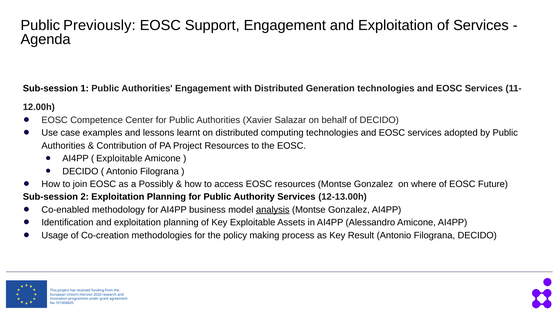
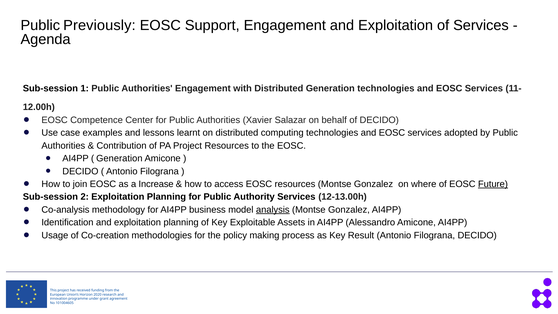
Exploitable at (119, 158): Exploitable -> Generation
Possibly: Possibly -> Increase
Future underline: none -> present
Co-enabled: Co-enabled -> Co-analysis
